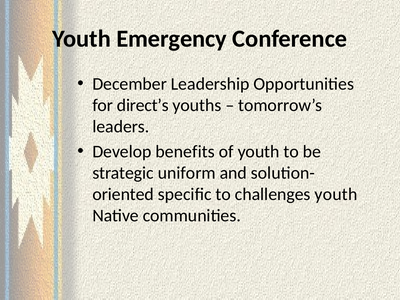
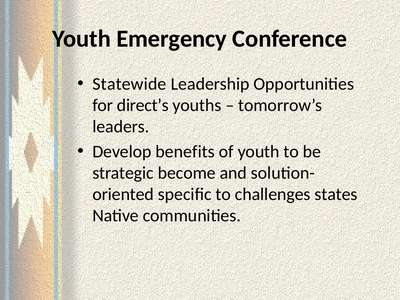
December: December -> Statewide
uniform: uniform -> become
challenges youth: youth -> states
